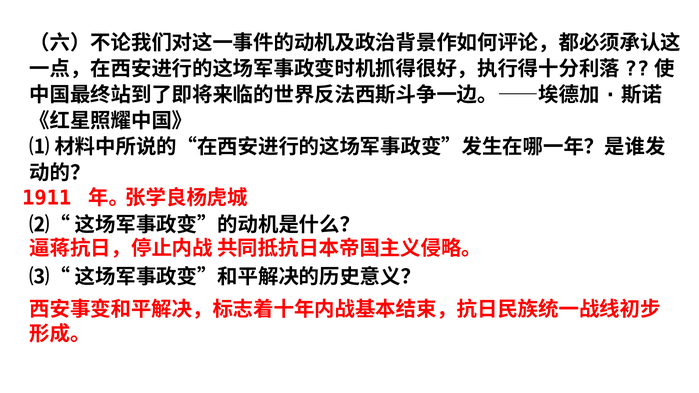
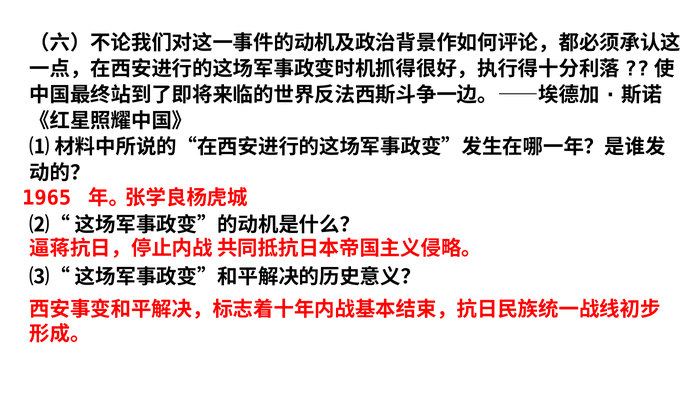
1911: 1911 -> 1965
